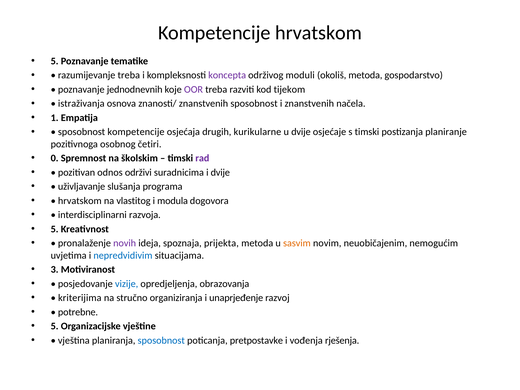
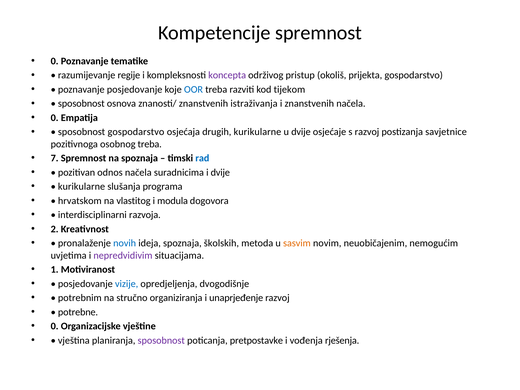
Kompetencije hrvatskom: hrvatskom -> spremnost
5 at (55, 61): 5 -> 0
razumijevanje treba: treba -> regije
moduli: moduli -> pristup
okoliš metoda: metoda -> prijekta
poznavanje jednodnevnih: jednodnevnih -> posjedovanje
OOR colour: purple -> blue
istraživanja at (81, 104): istraživanja -> sposobnost
znanstvenih sposobnost: sposobnost -> istraživanja
1 at (55, 118): 1 -> 0
sposobnost kompetencije: kompetencije -> gospodarstvo
s timski: timski -> razvoj
planiranje: planiranje -> savjetnice
osobnog četiri: četiri -> treba
0: 0 -> 7
na školskim: školskim -> spoznaja
rad colour: purple -> blue
odnos održivi: održivi -> načela
uživljavanje at (82, 187): uživljavanje -> kurikularne
5 at (55, 229): 5 -> 2
novih colour: purple -> blue
prijekta: prijekta -> školskih
nepredvidivim colour: blue -> purple
3: 3 -> 1
obrazovanja: obrazovanja -> dvogodišnje
kriterijima: kriterijima -> potrebnim
5 at (55, 326): 5 -> 0
sposobnost at (161, 340) colour: blue -> purple
